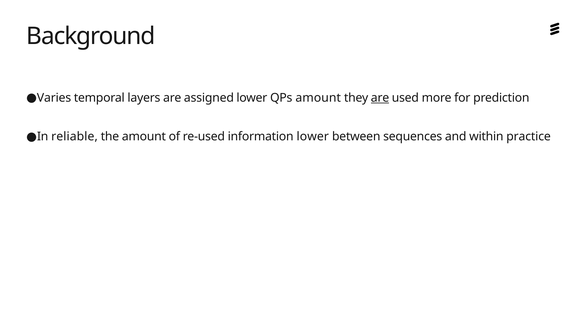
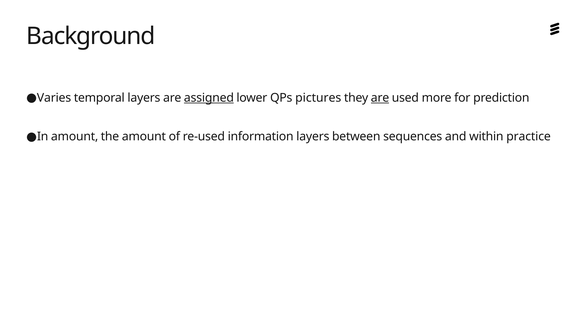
assigned underline: none -> present
QPs amount: amount -> pictures
In reliable: reliable -> amount
information lower: lower -> layers
